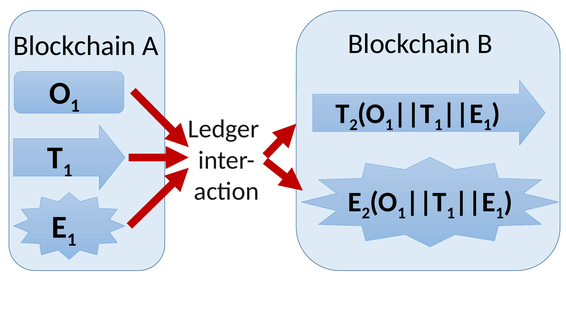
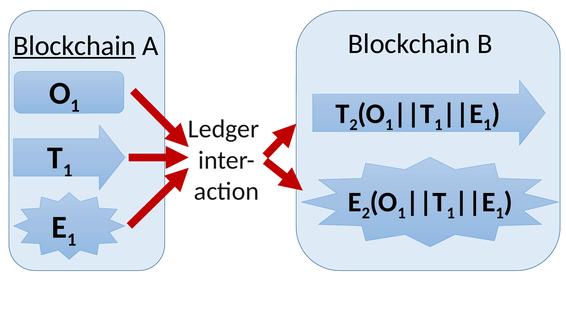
Blockchain at (74, 46) underline: none -> present
